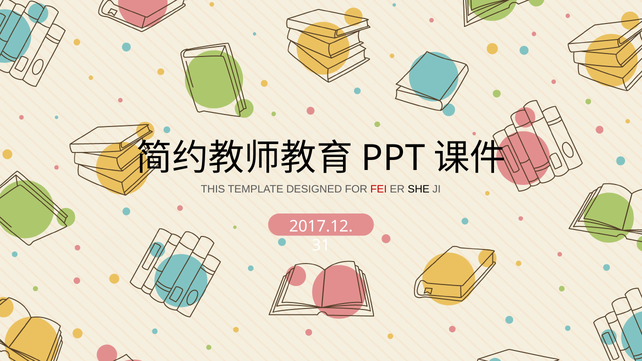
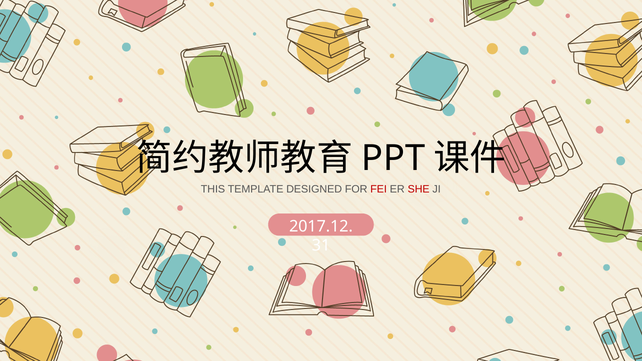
SHE colour: black -> red
